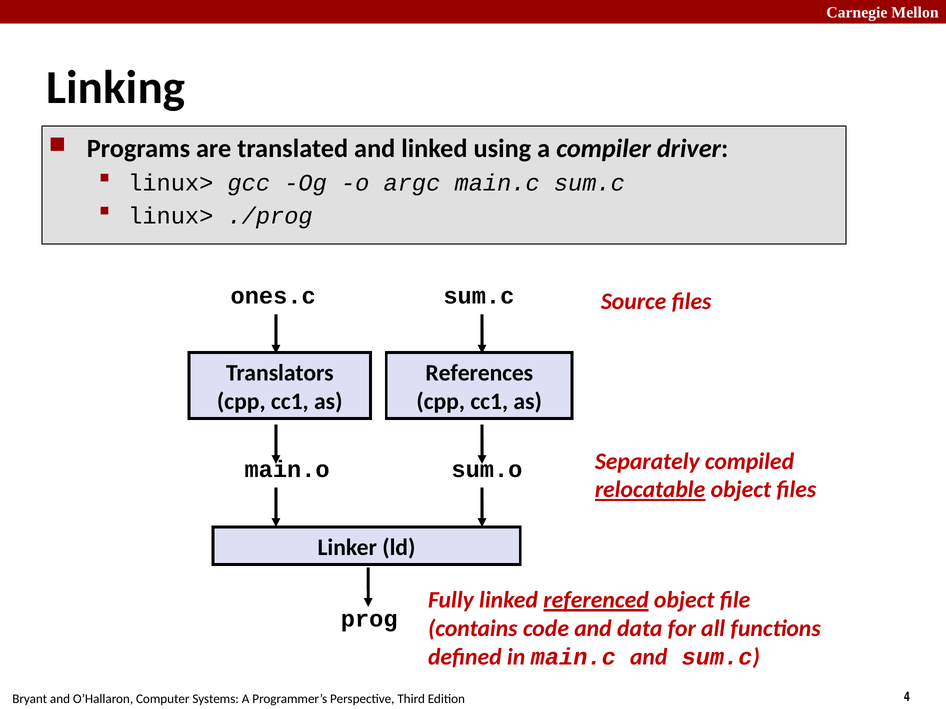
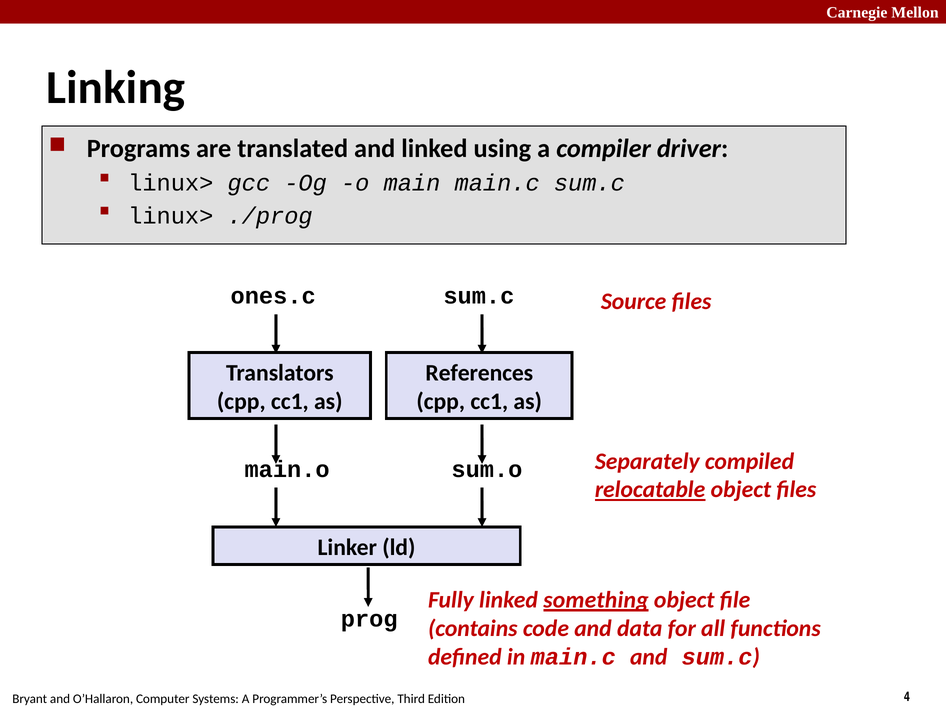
argc: argc -> main
referenced: referenced -> something
